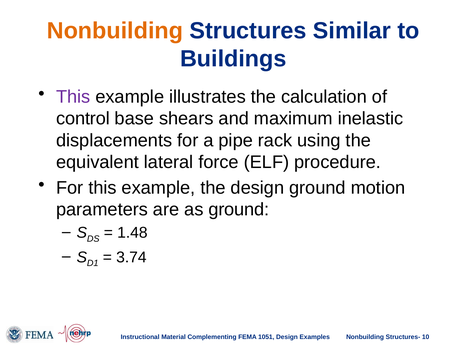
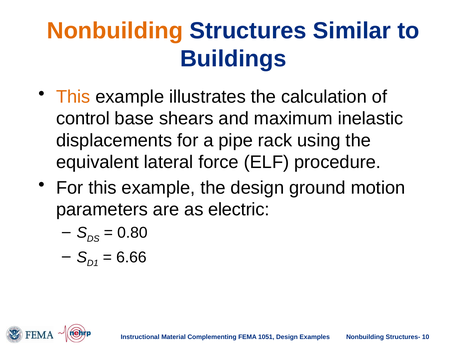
This at (73, 97) colour: purple -> orange
as ground: ground -> electric
1.48: 1.48 -> 0.80
3.74: 3.74 -> 6.66
